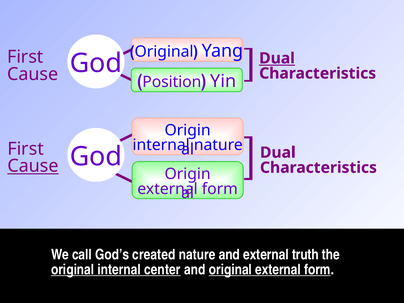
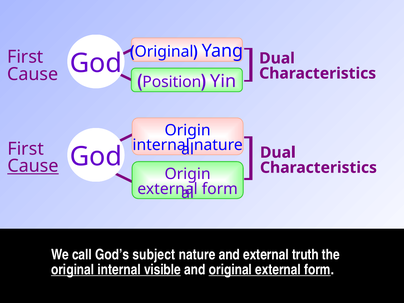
Dual at (277, 58) underline: present -> none
created: created -> subject
center: center -> visible
